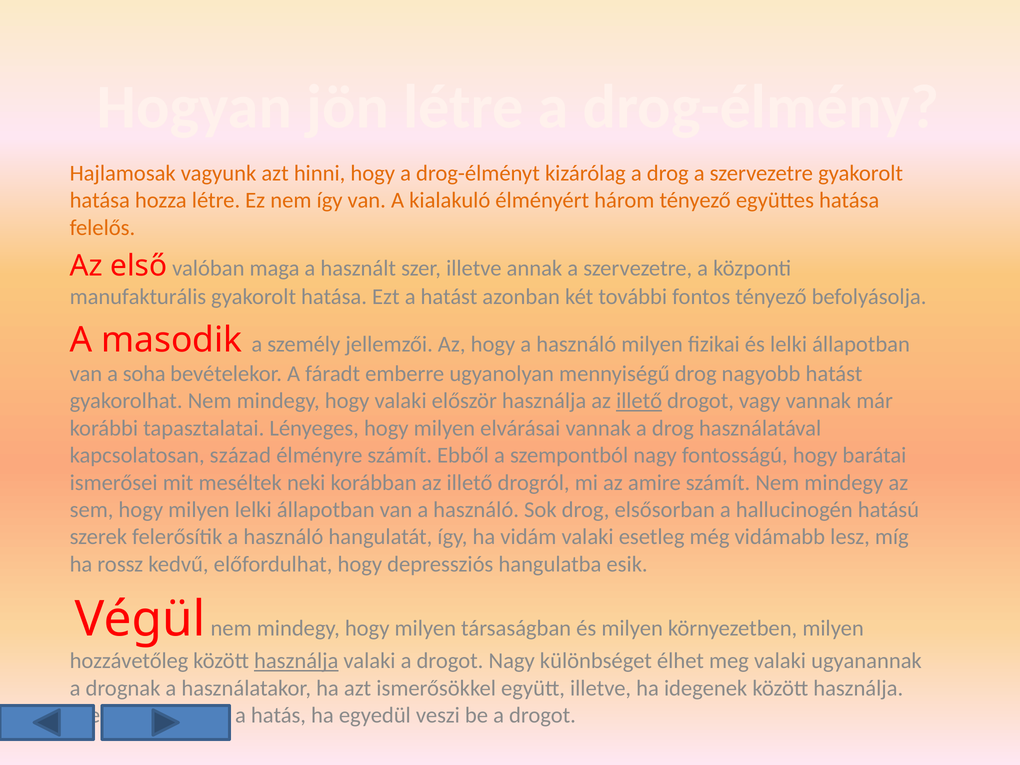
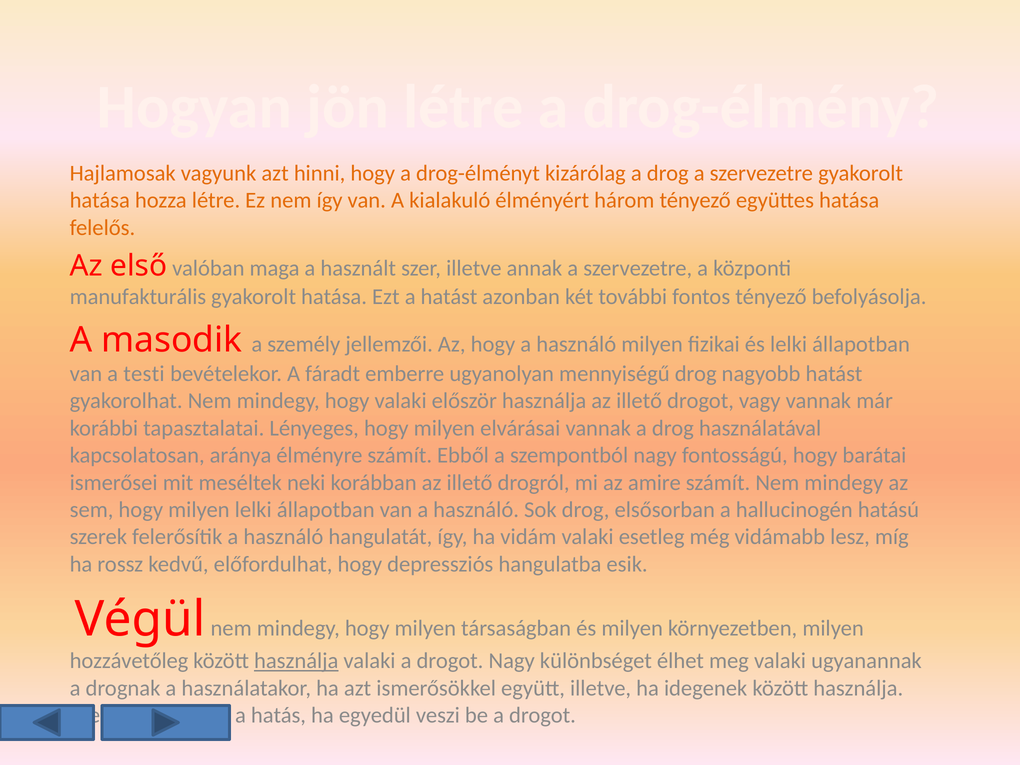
soha: soha -> testi
illető at (639, 401) underline: present -> none
század: század -> aránya
